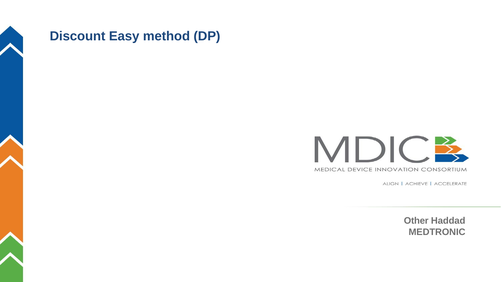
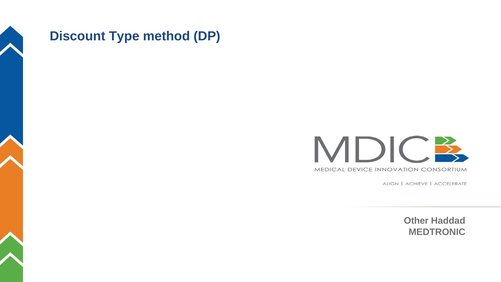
Easy: Easy -> Type
